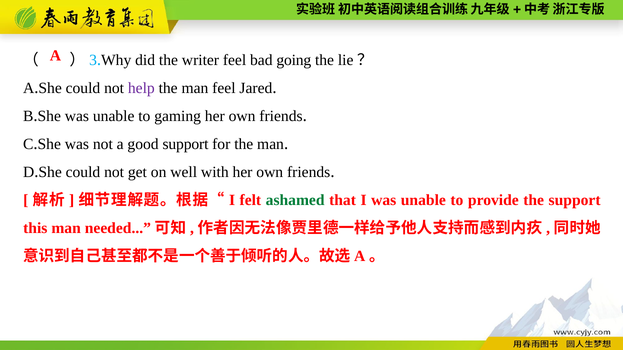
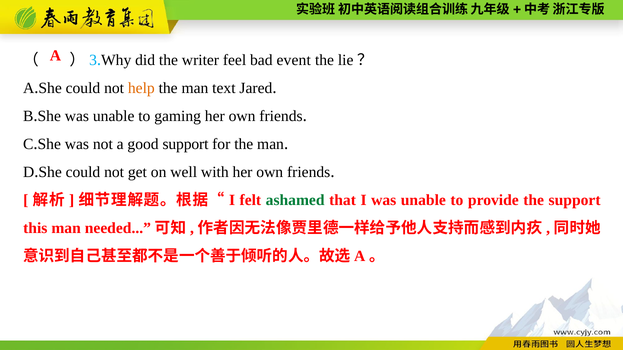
going: going -> event
help colour: purple -> orange
man feel: feel -> text
